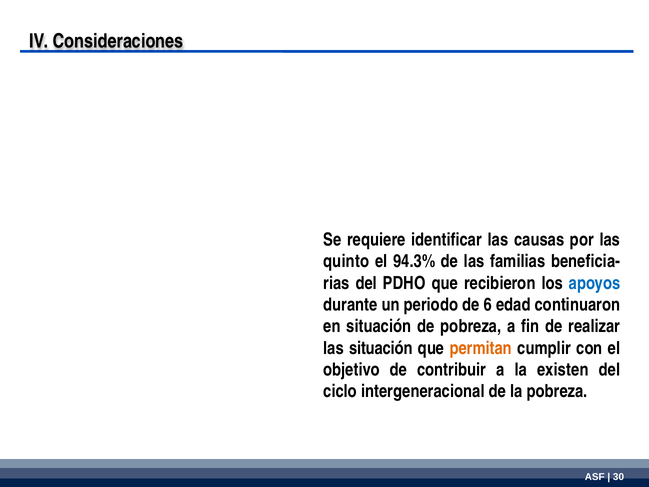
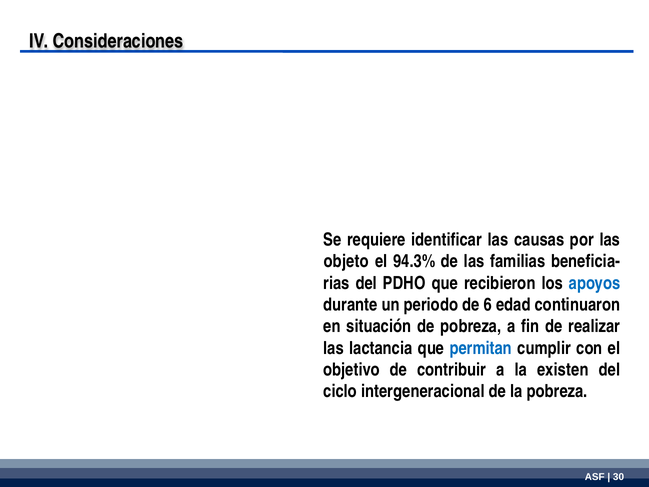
quinto: quinto -> objeto
las situación: situación -> lactancia
permitan colour: orange -> blue
